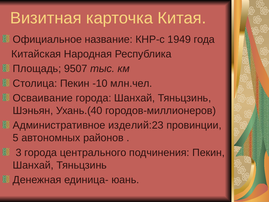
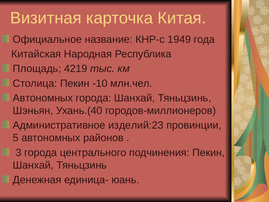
9507: 9507 -> 4219
Осваивание at (43, 98): Осваивание -> Автономных
